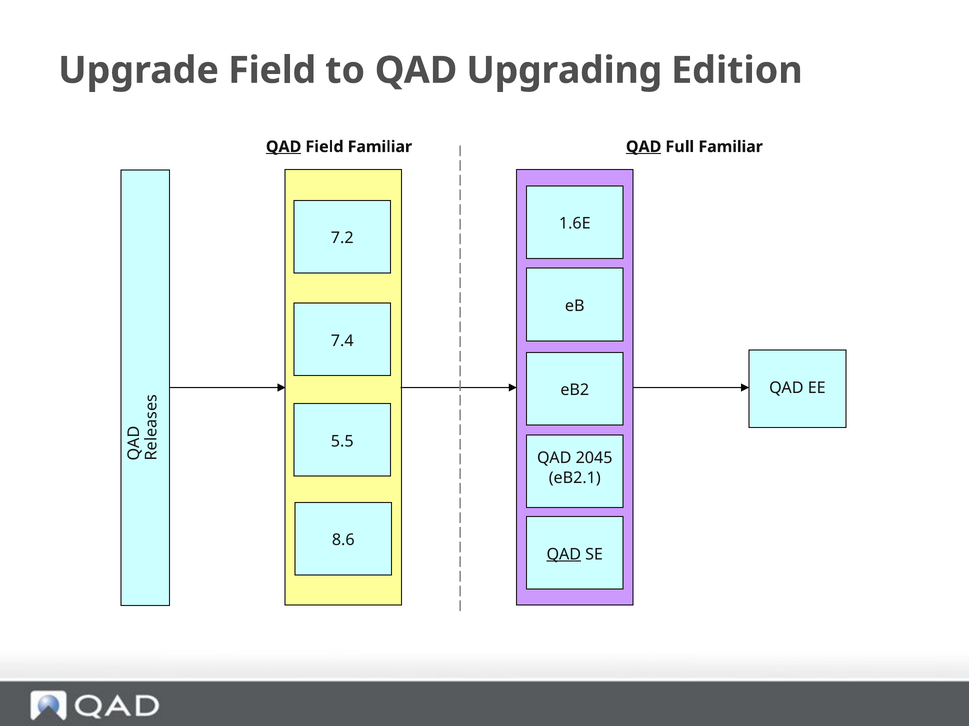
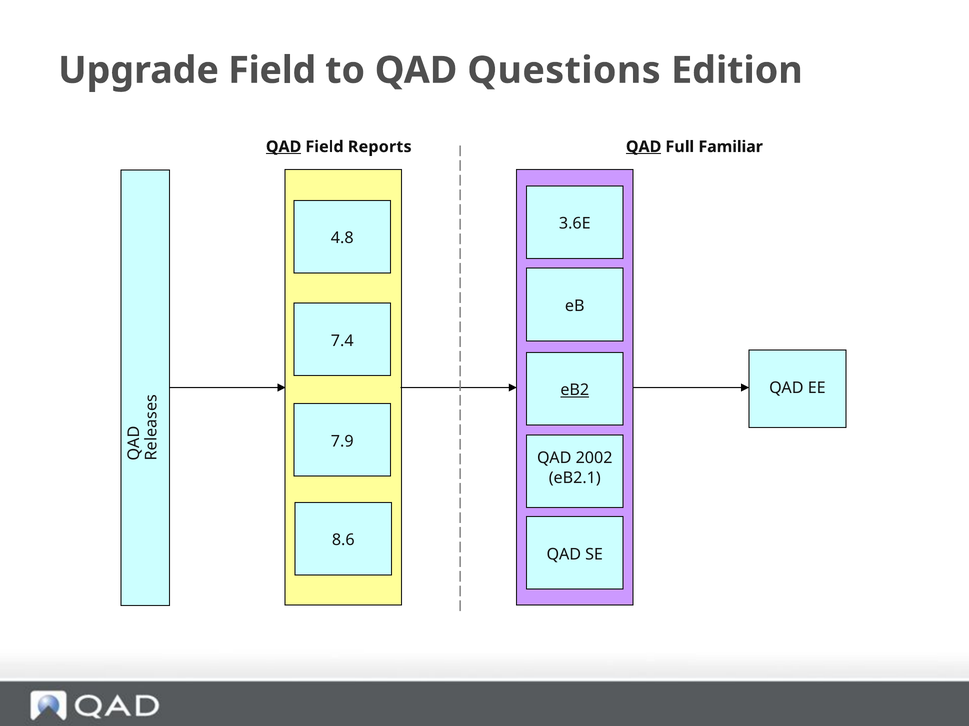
Upgrading: Upgrading -> Questions
Field Familiar: Familiar -> Reports
1.6E: 1.6E -> 3.6E
7.2: 7.2 -> 4.8
eB2 underline: none -> present
5.5: 5.5 -> 7.9
2045: 2045 -> 2002
QAD at (564, 555) underline: present -> none
